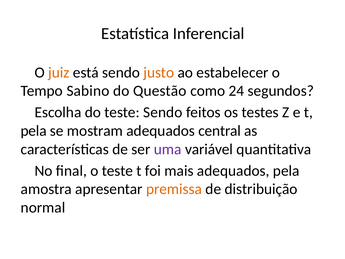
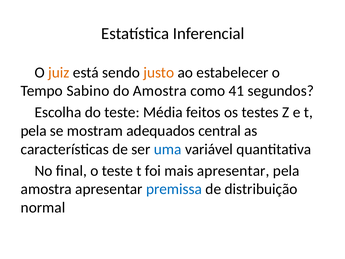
do Questão: Questão -> Amostra
24: 24 -> 41
teste Sendo: Sendo -> Média
uma colour: purple -> blue
mais adequados: adequados -> apresentar
premissa colour: orange -> blue
